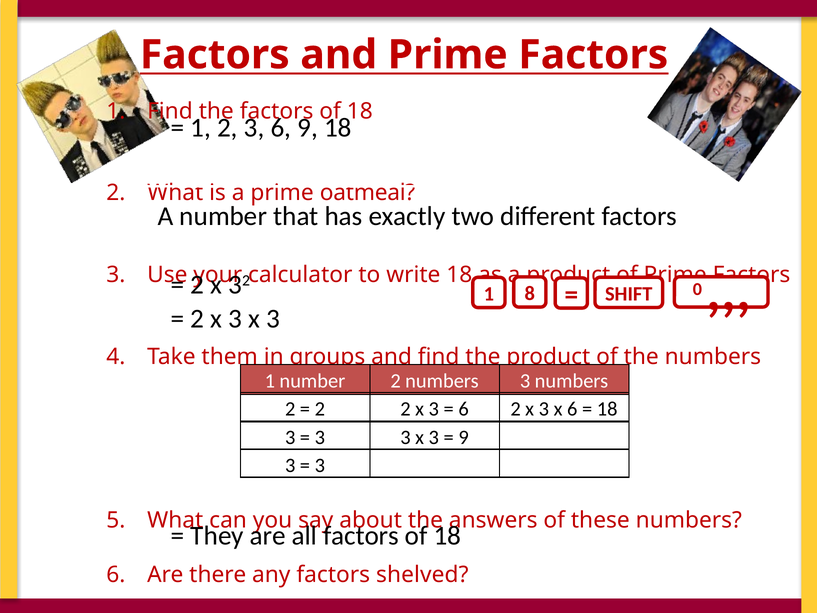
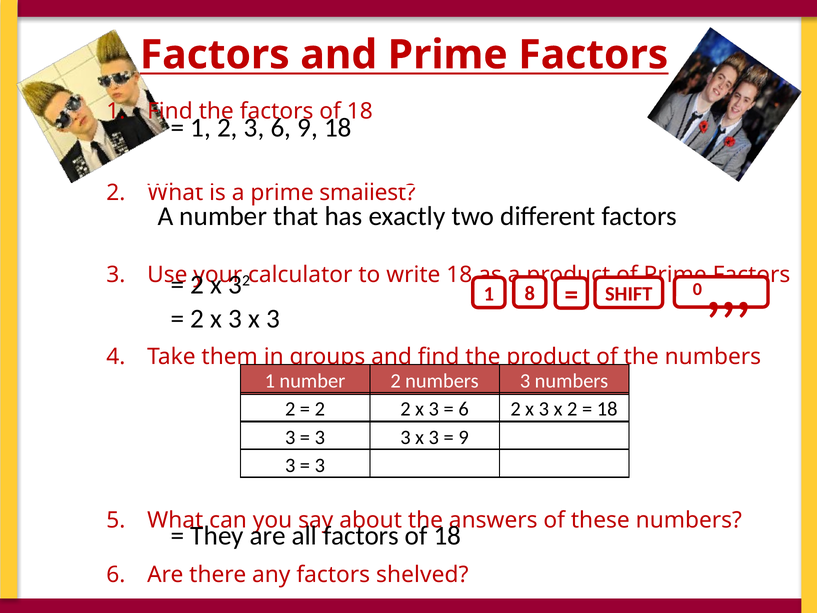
oatmeal: oatmeal -> smallest
x 6: 6 -> 2
